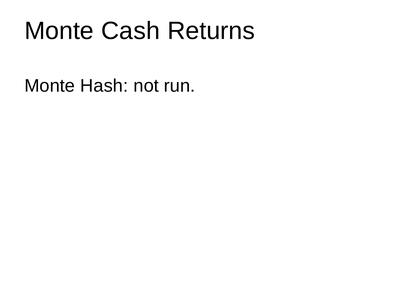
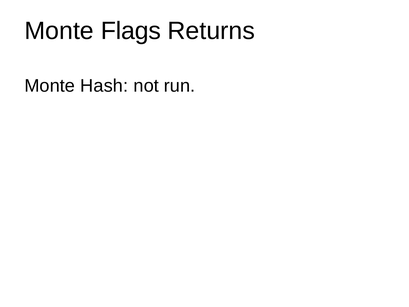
Cash: Cash -> Flags
